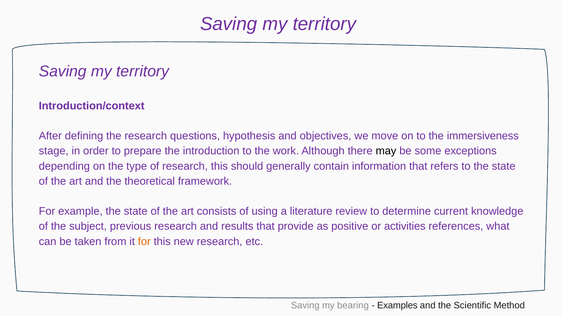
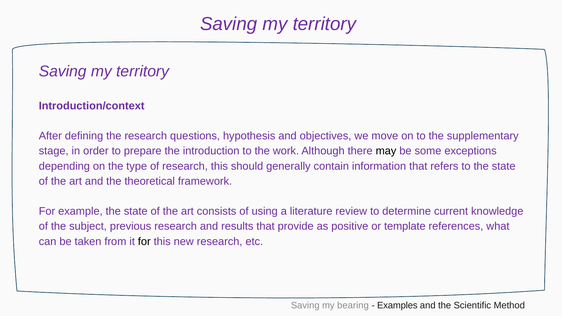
immersiveness: immersiveness -> supplementary
activities: activities -> template
for at (144, 242) colour: orange -> black
